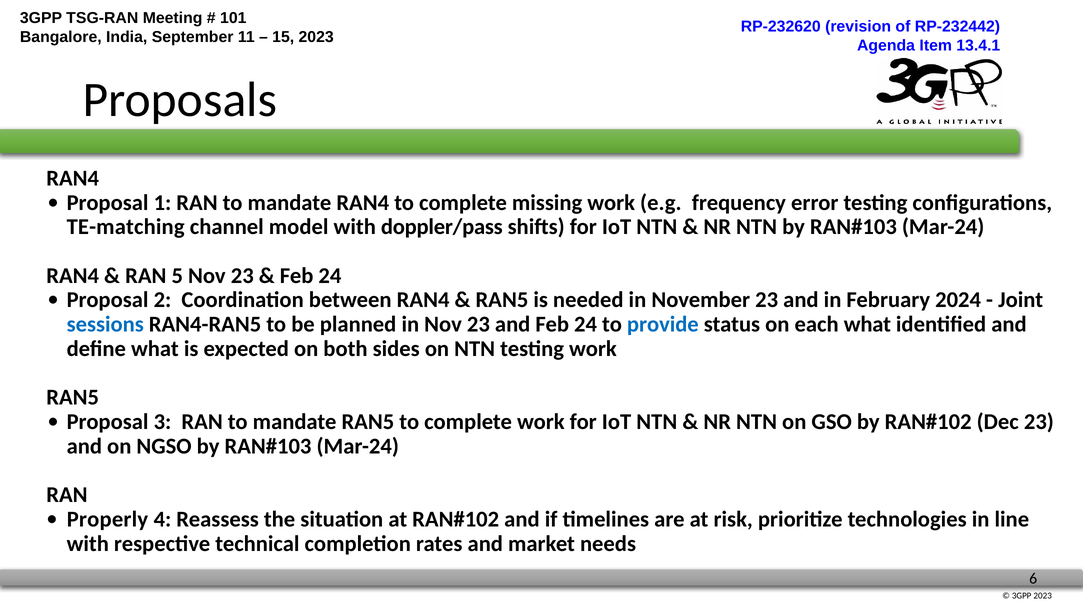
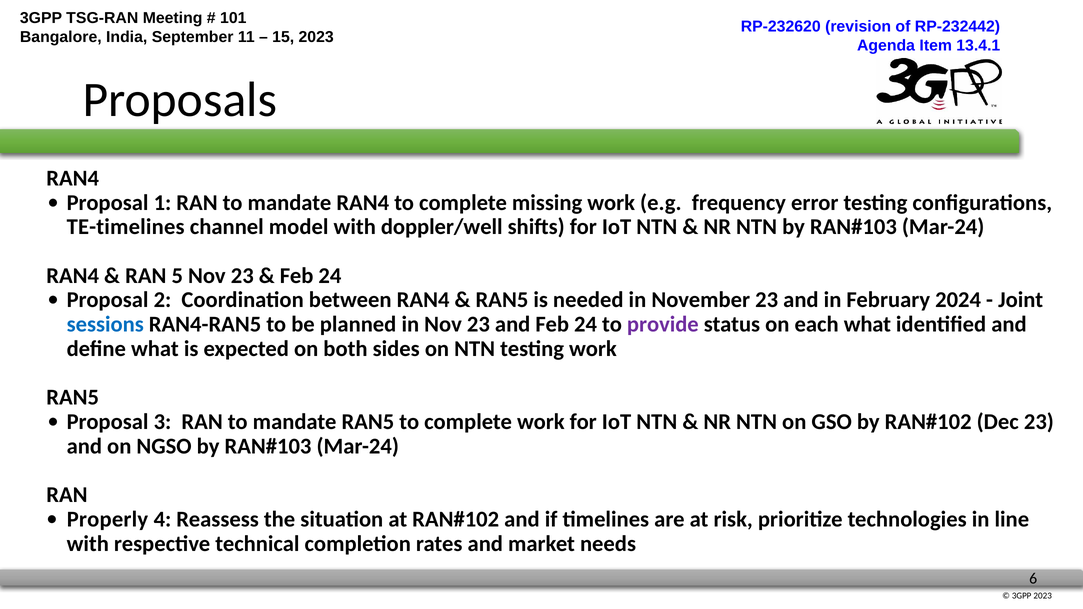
TE-matching: TE-matching -> TE-timelines
doppler/pass: doppler/pass -> doppler/well
provide colour: blue -> purple
